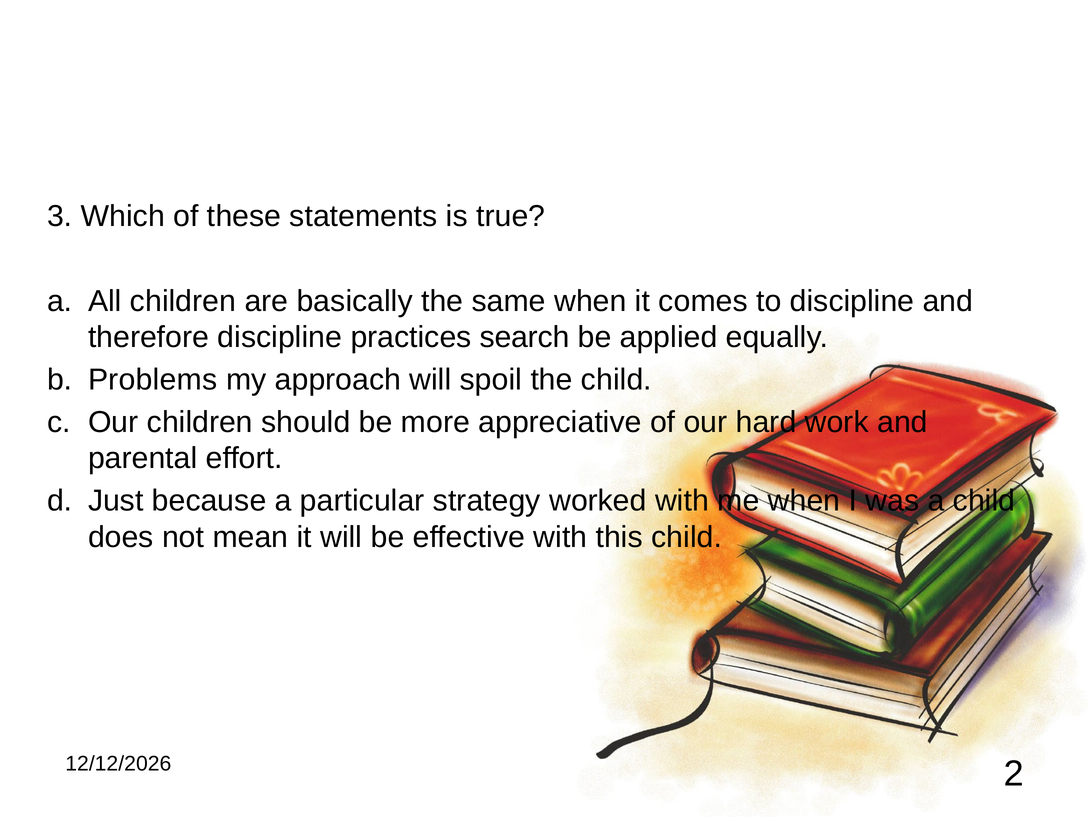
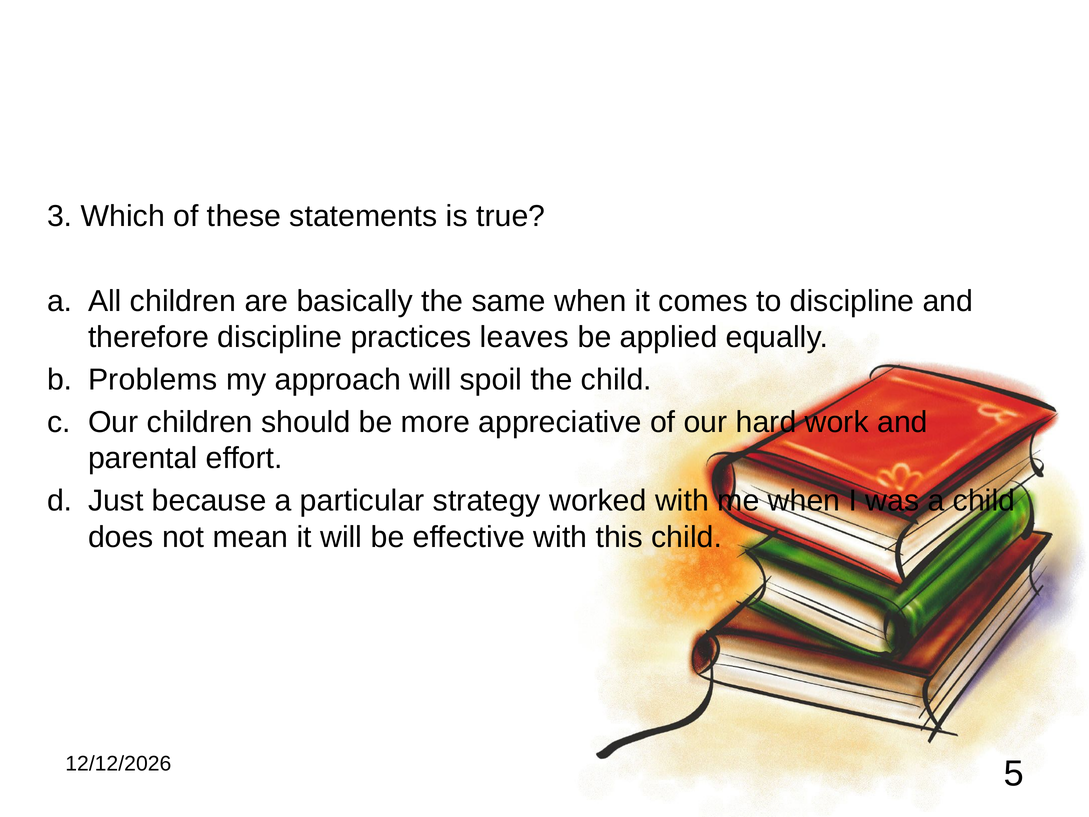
search: search -> leaves
2: 2 -> 5
